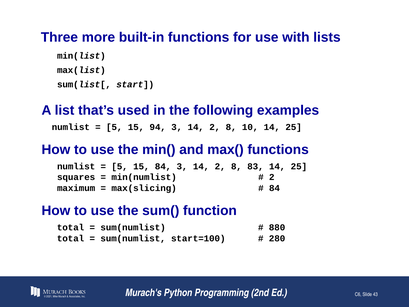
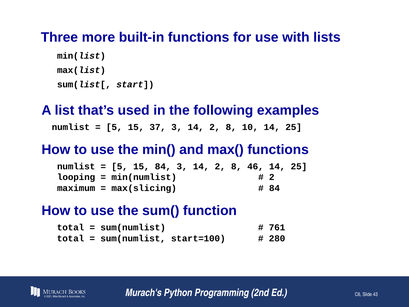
94: 94 -> 37
83: 83 -> 46
squares: squares -> looping
880: 880 -> 761
